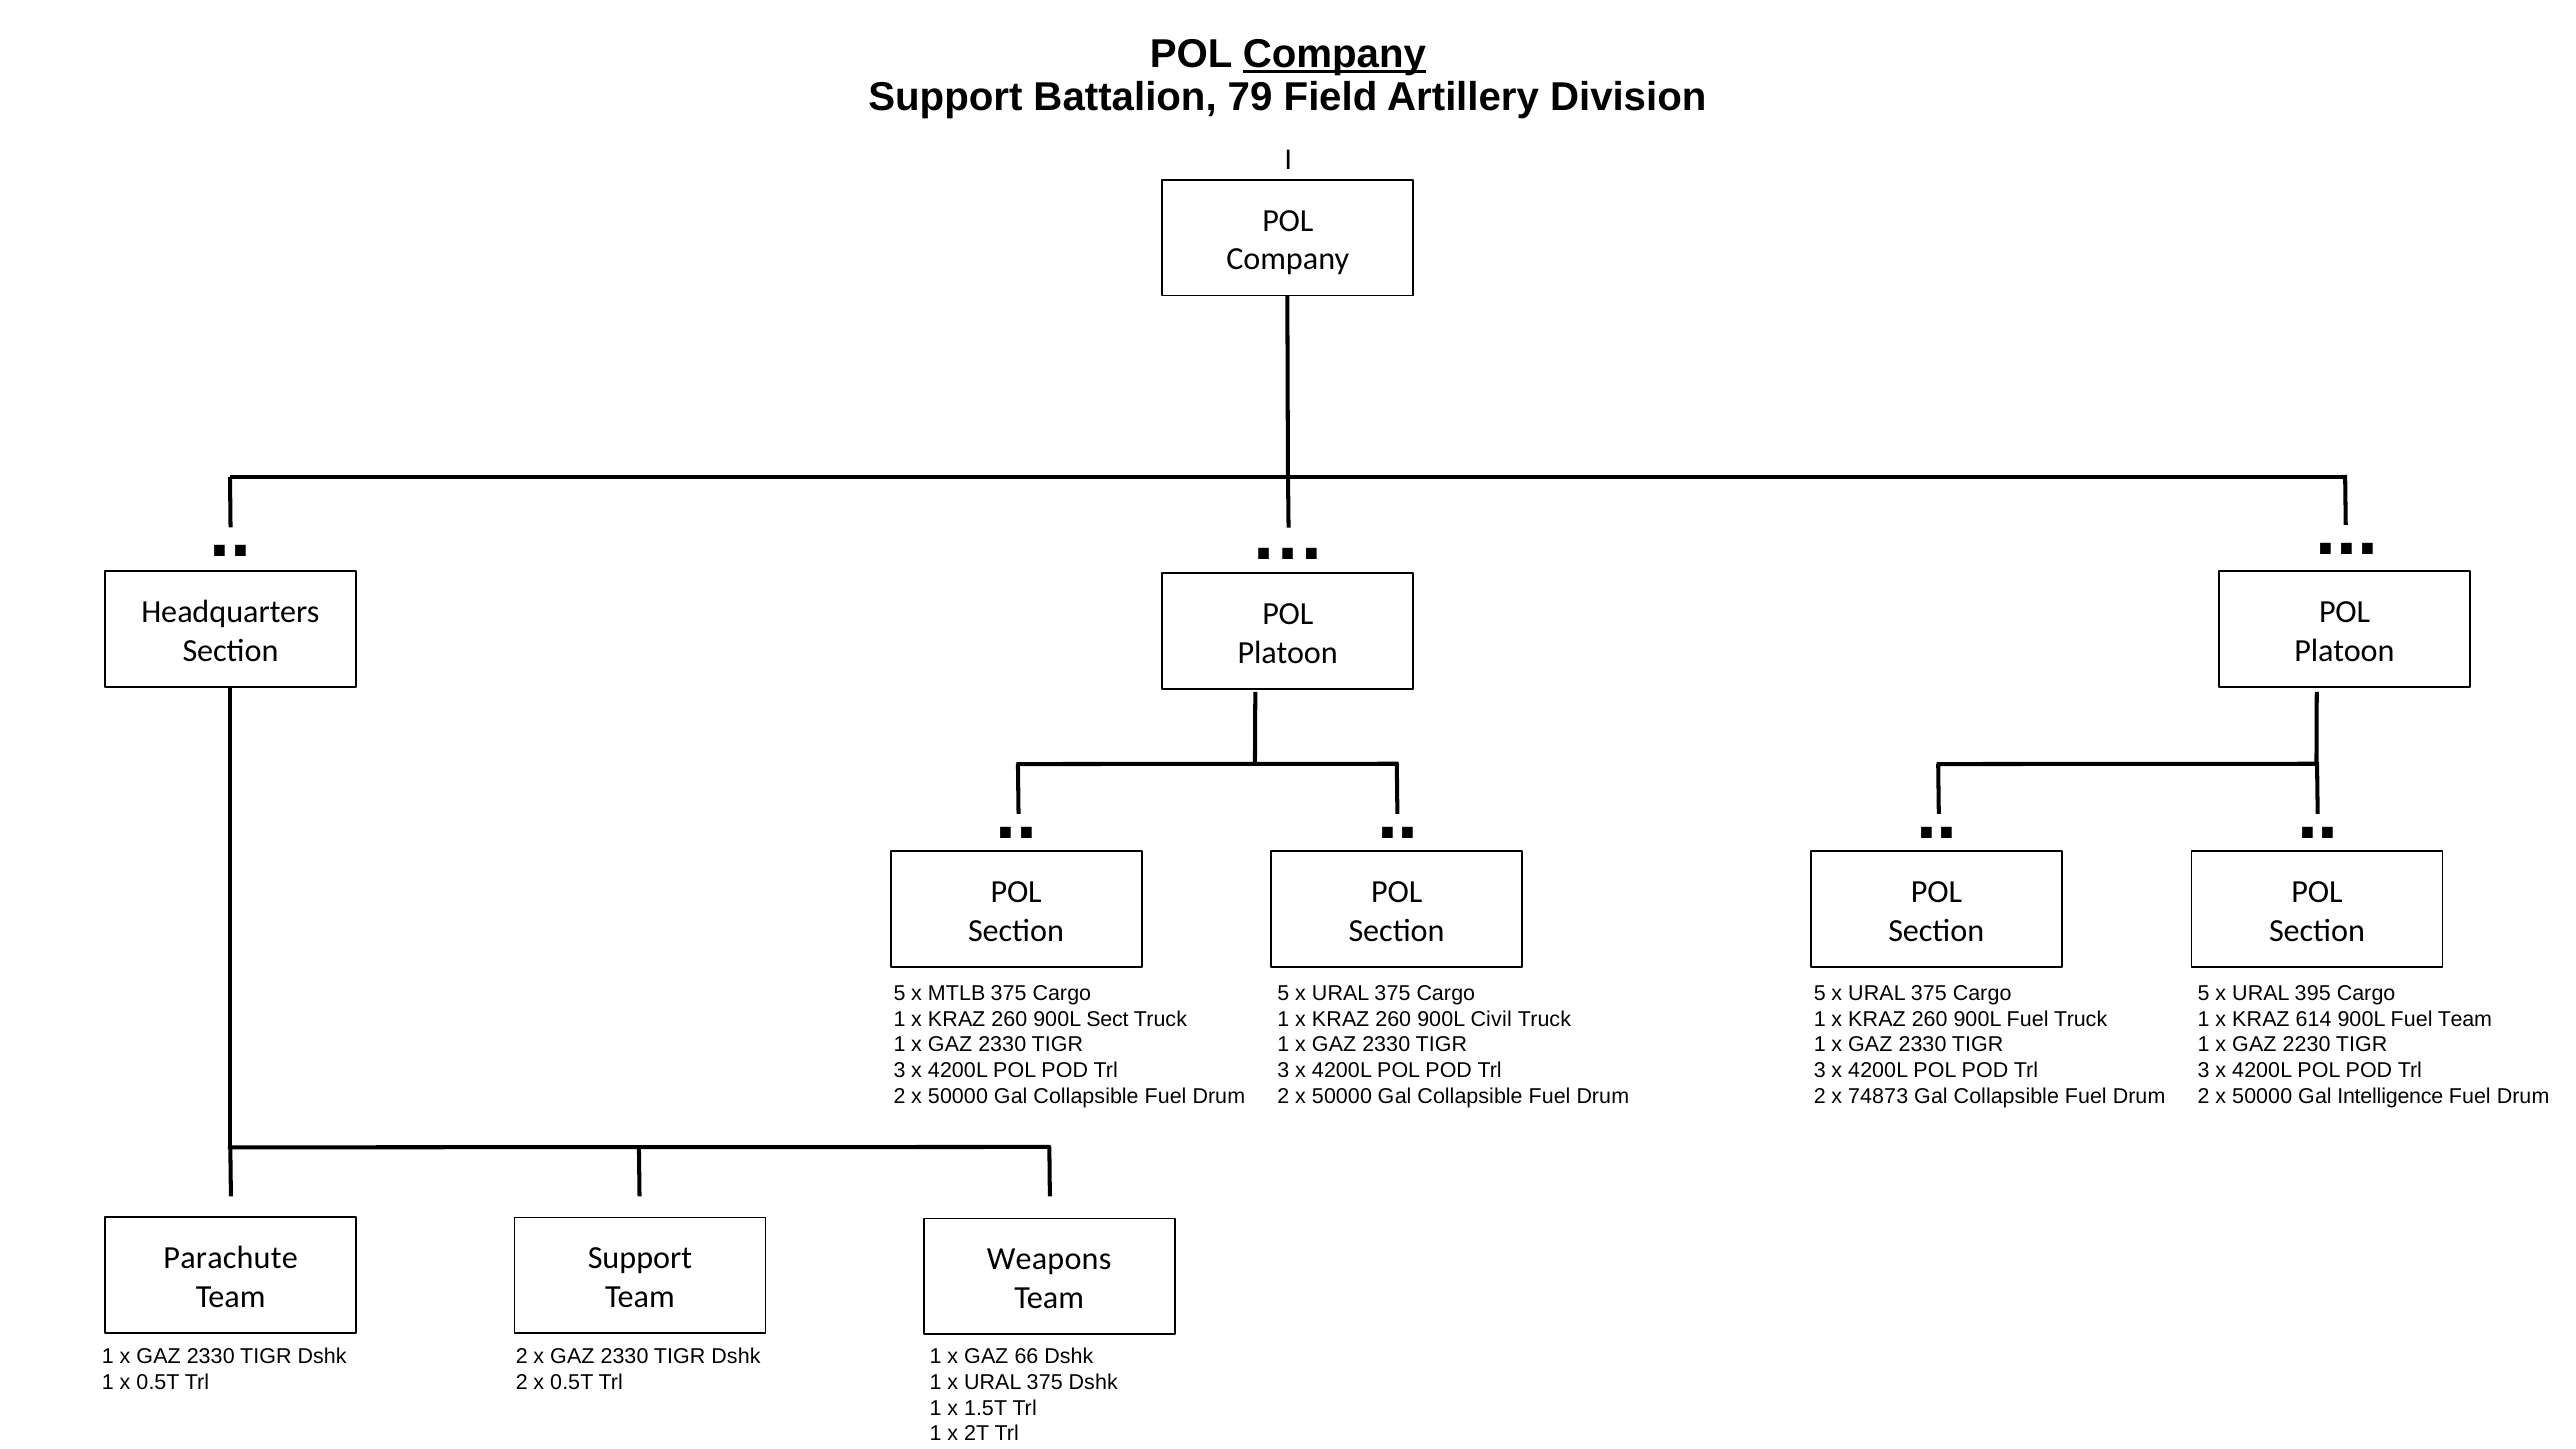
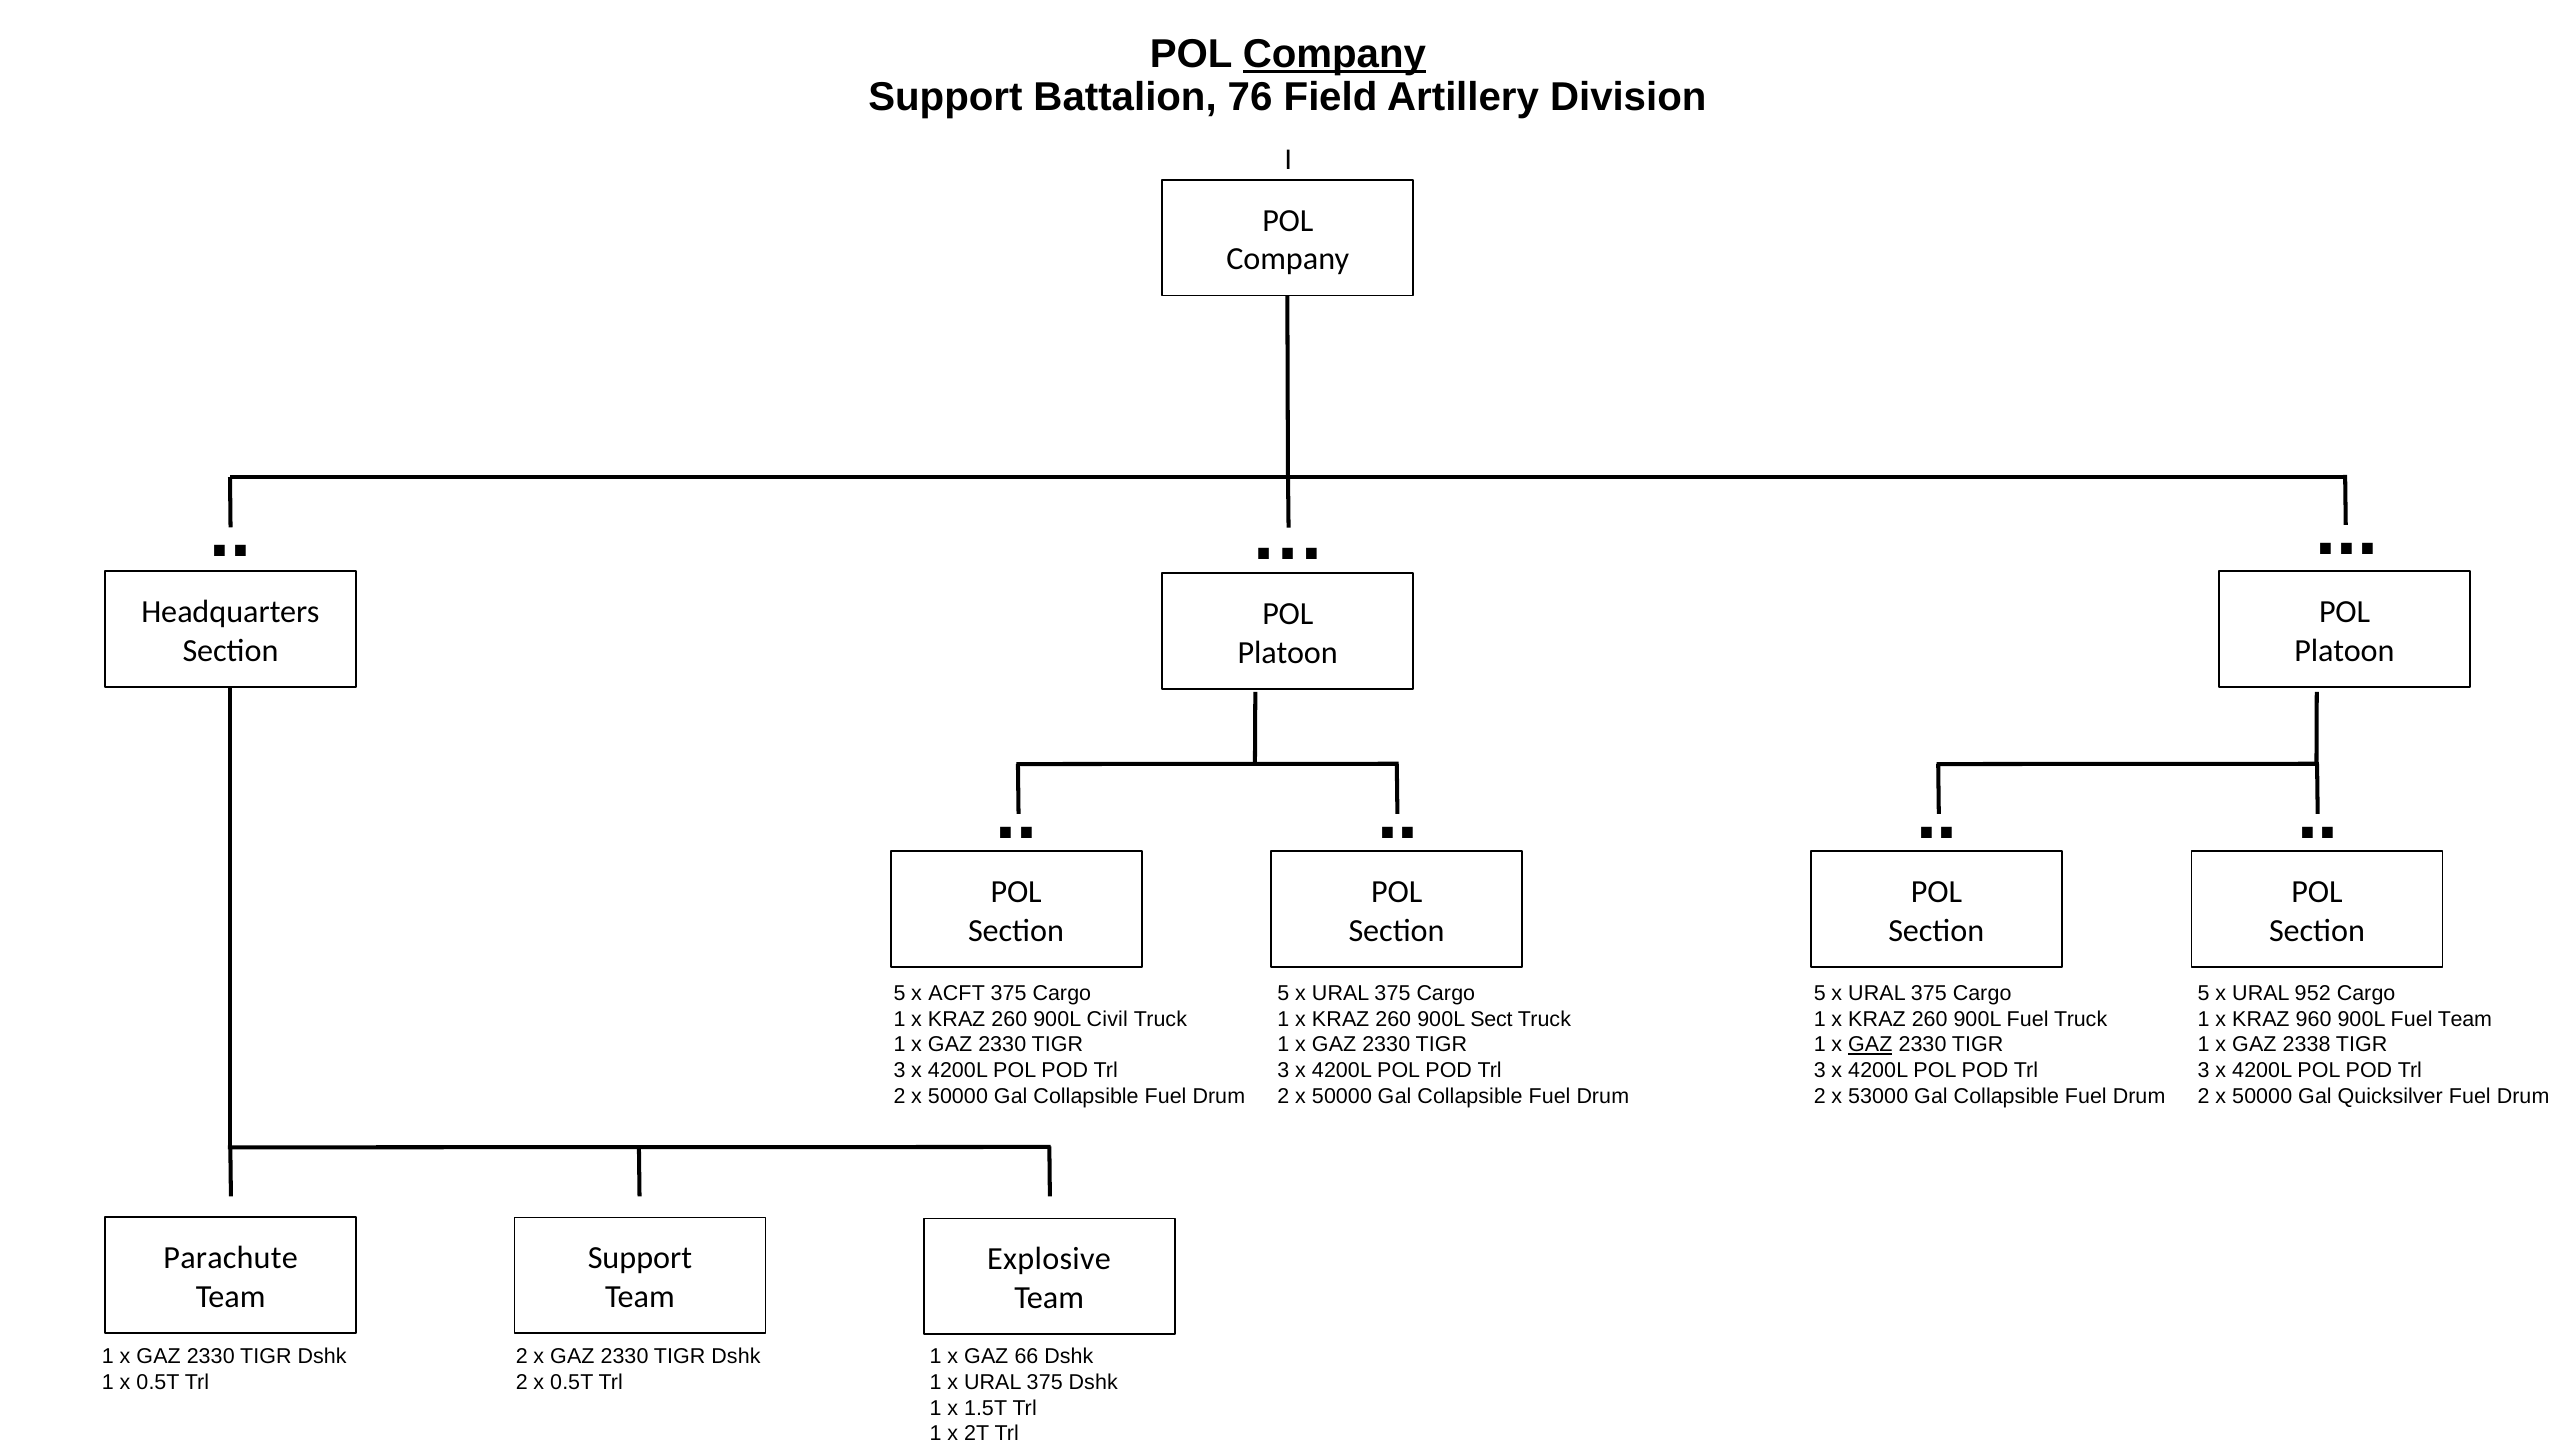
79: 79 -> 76
MTLB: MTLB -> ACFT
395: 395 -> 952
Sect: Sect -> Civil
Civil: Civil -> Sect
614: 614 -> 960
GAZ at (1870, 1045) underline: none -> present
2230: 2230 -> 2338
74873: 74873 -> 53000
Intelligence: Intelligence -> Quicksilver
Weapons: Weapons -> Explosive
